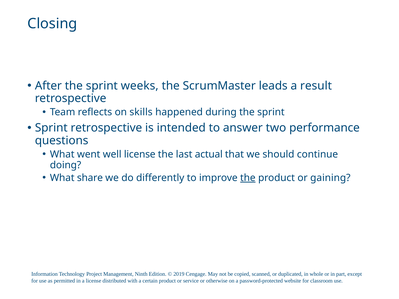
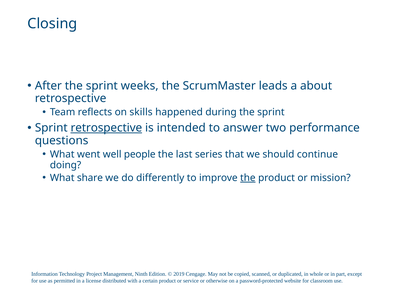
result: result -> about
retrospective at (106, 128) underline: none -> present
well license: license -> people
actual: actual -> series
gaining: gaining -> mission
